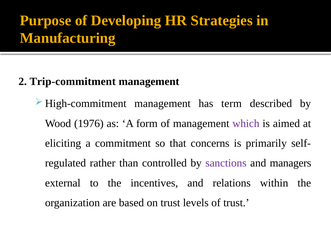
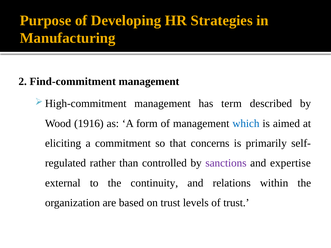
Trip-commitment: Trip-commitment -> Find-commitment
1976: 1976 -> 1916
which colour: purple -> blue
managers: managers -> expertise
incentives: incentives -> continuity
